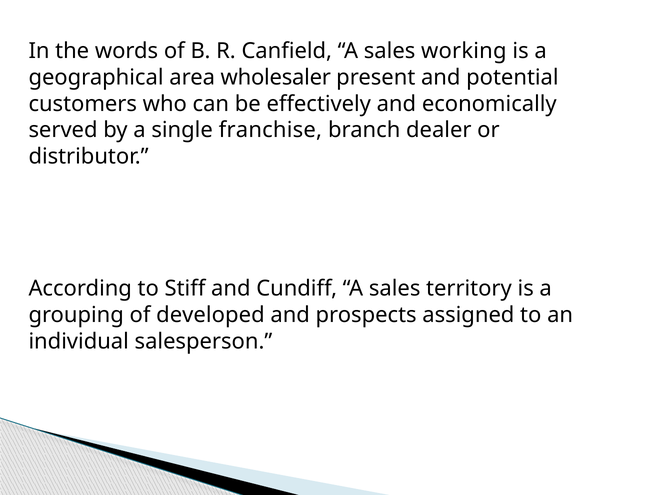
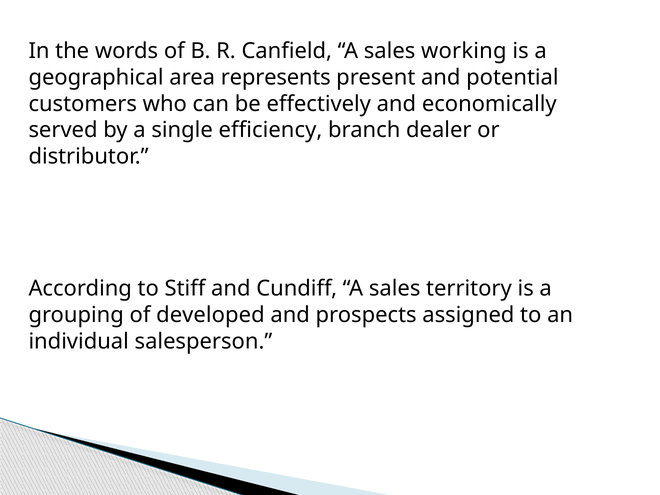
wholesaler: wholesaler -> represents
franchise: franchise -> efficiency
